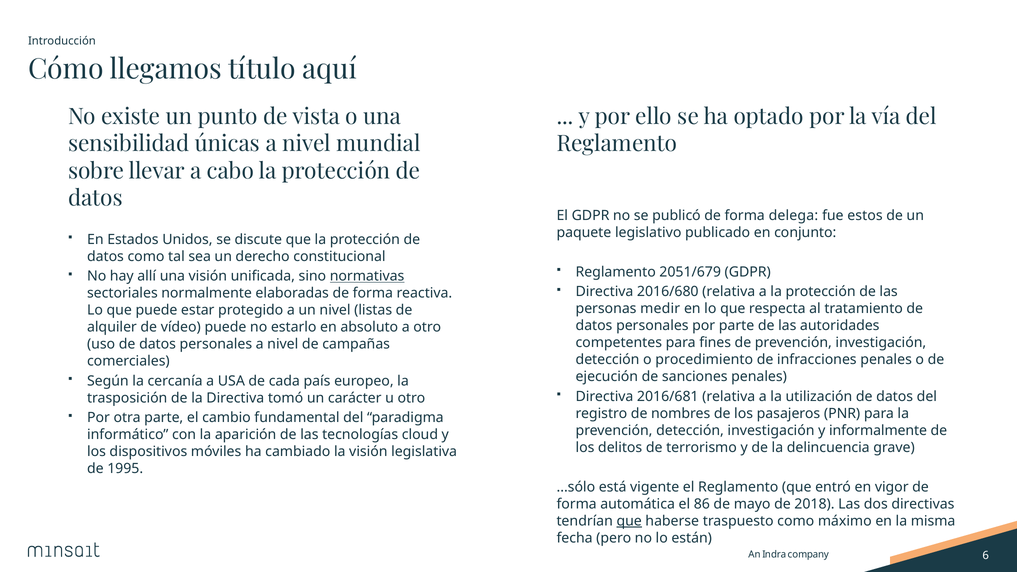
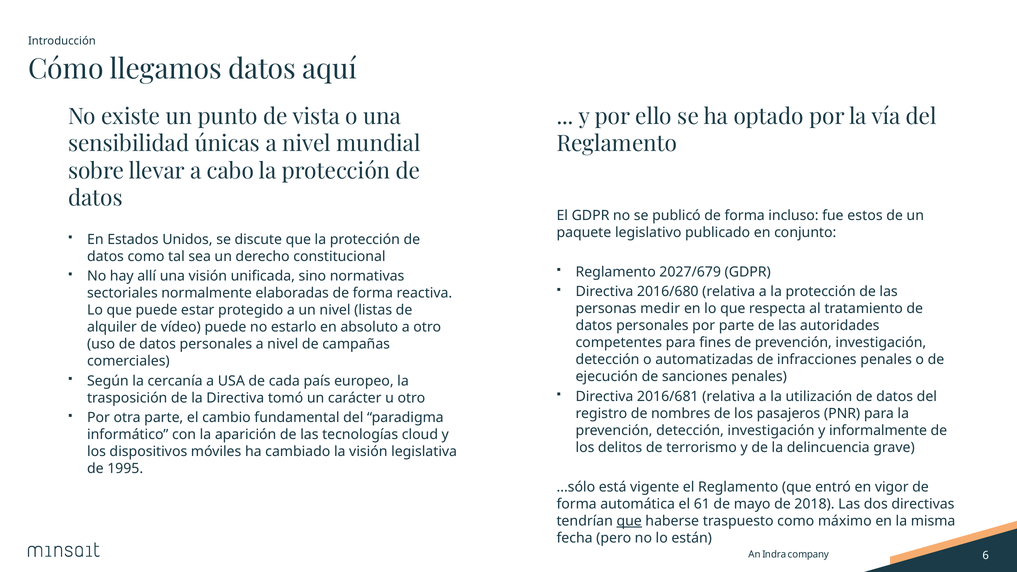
llegamos título: título -> datos
delega: delega -> incluso
2051/679: 2051/679 -> 2027/679
normativas underline: present -> none
procedimiento: procedimiento -> automatizadas
86: 86 -> 61
